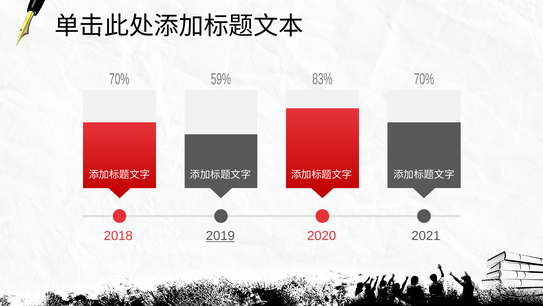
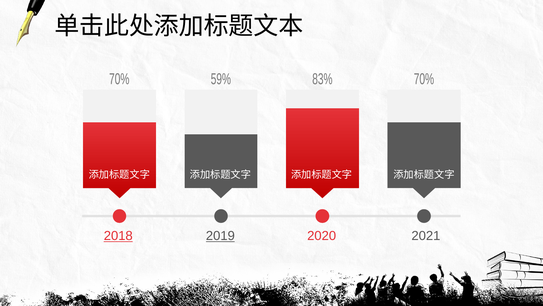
2018 underline: none -> present
